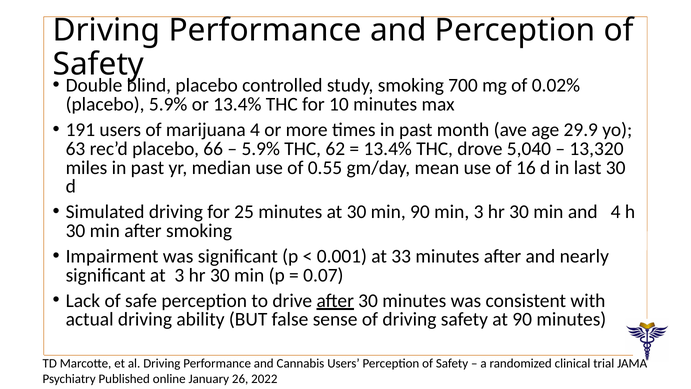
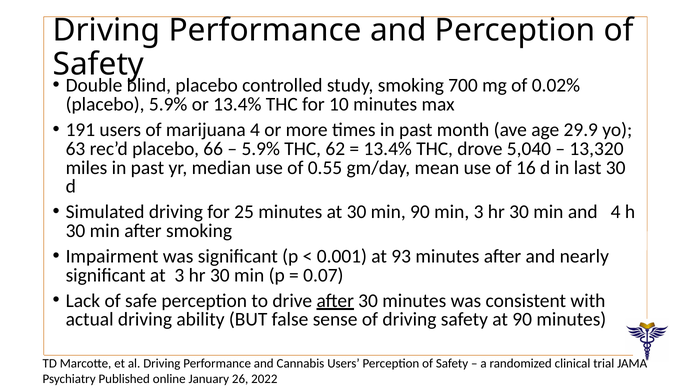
33: 33 -> 93
